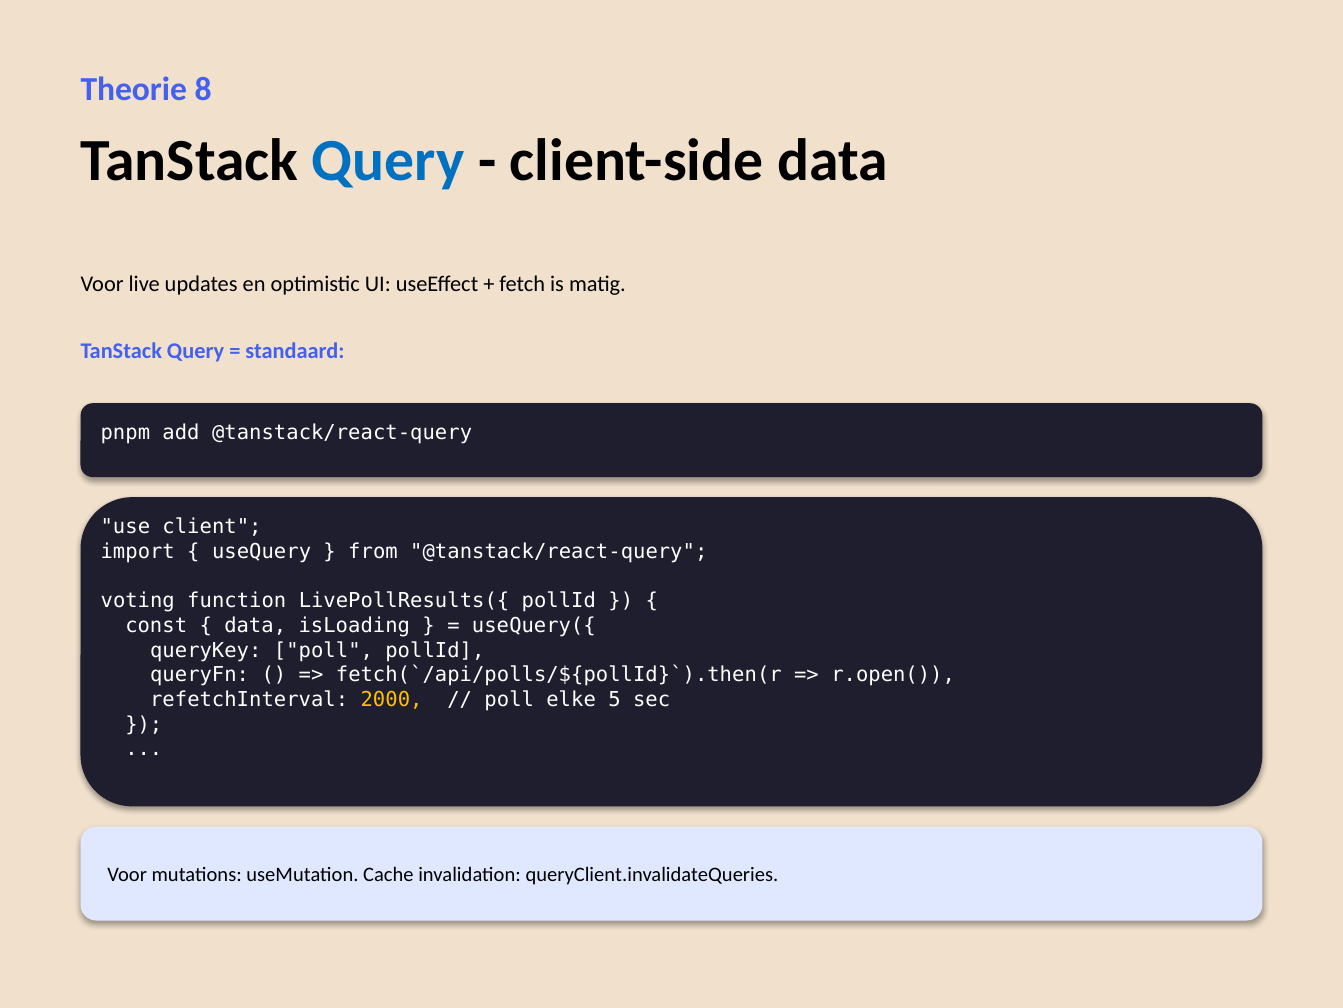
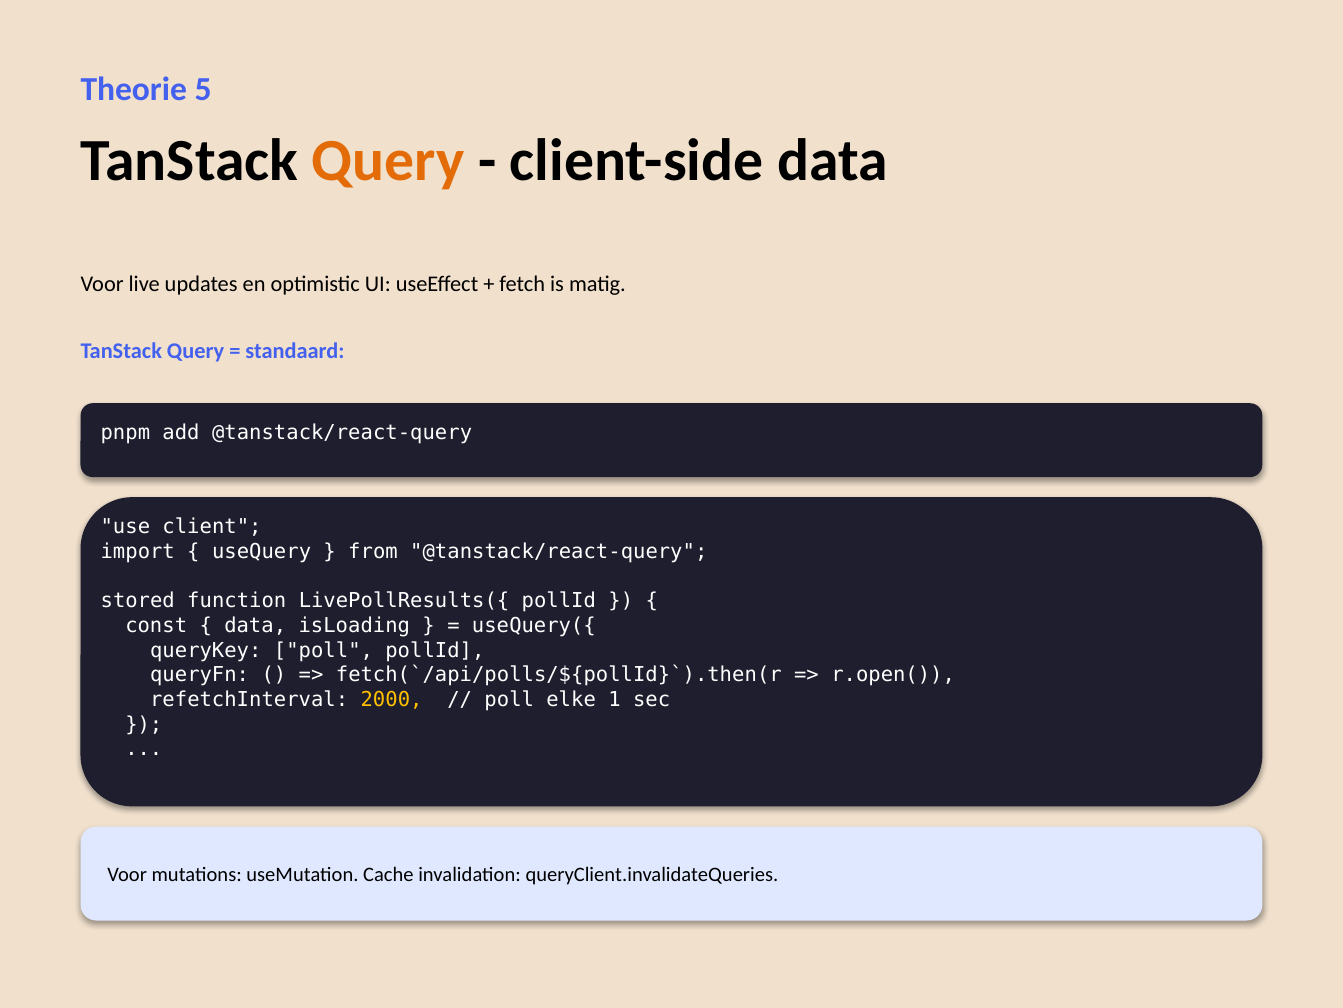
8: 8 -> 5
Query at (388, 161) colour: blue -> orange
voting: voting -> stored
5: 5 -> 1
